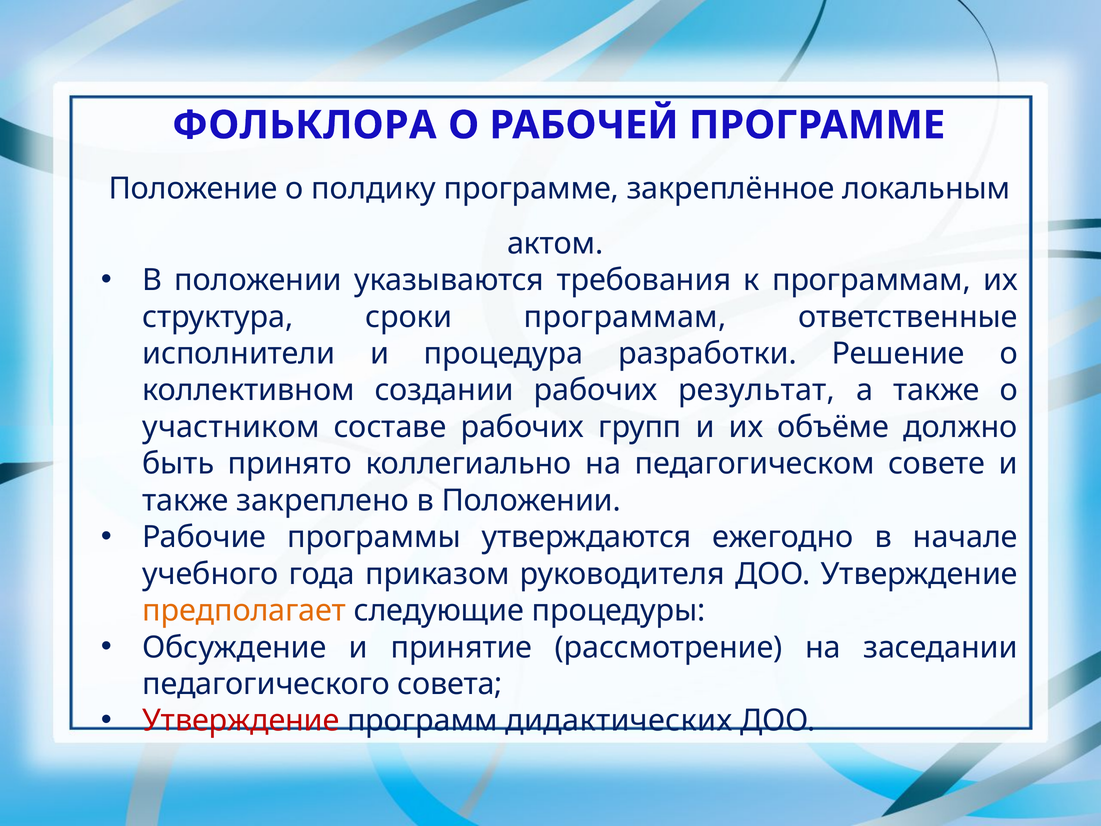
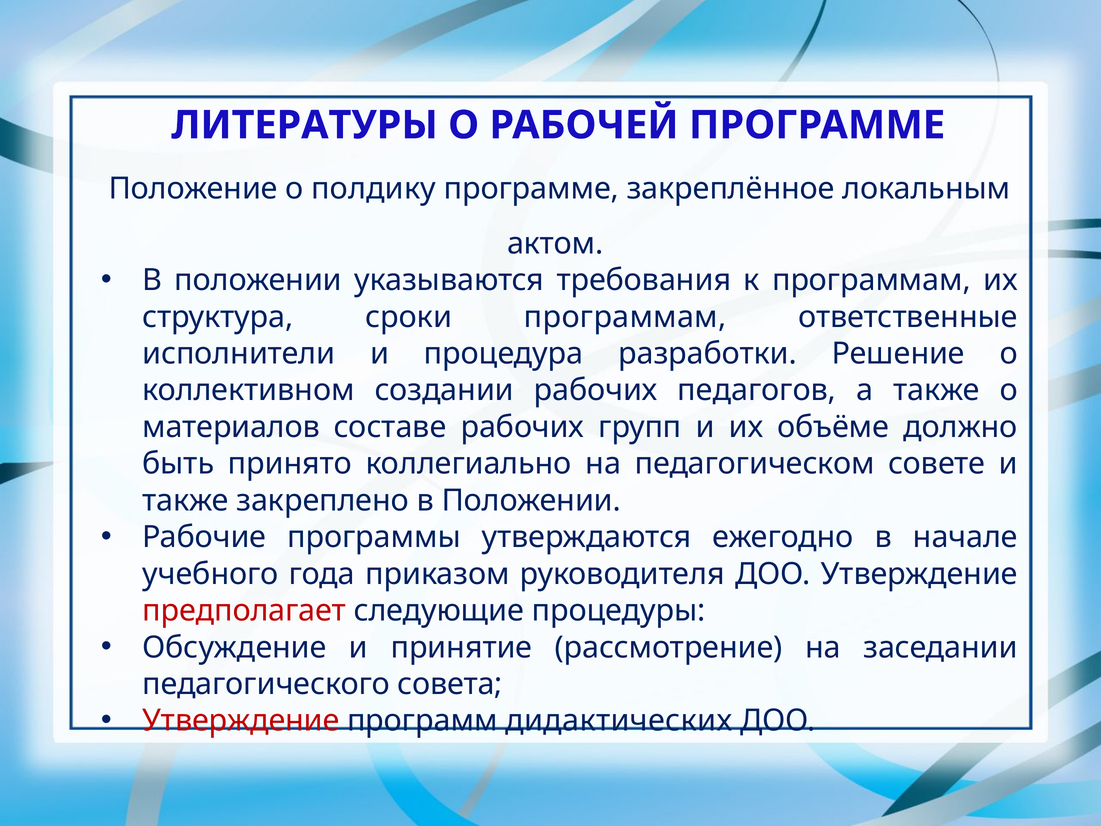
ФОЛЬКЛОРА: ФОЛЬКЛОРА -> ЛИТЕРАТУРЫ
результат: результат -> педагогов
участником: участником -> материалов
предполагает colour: orange -> red
